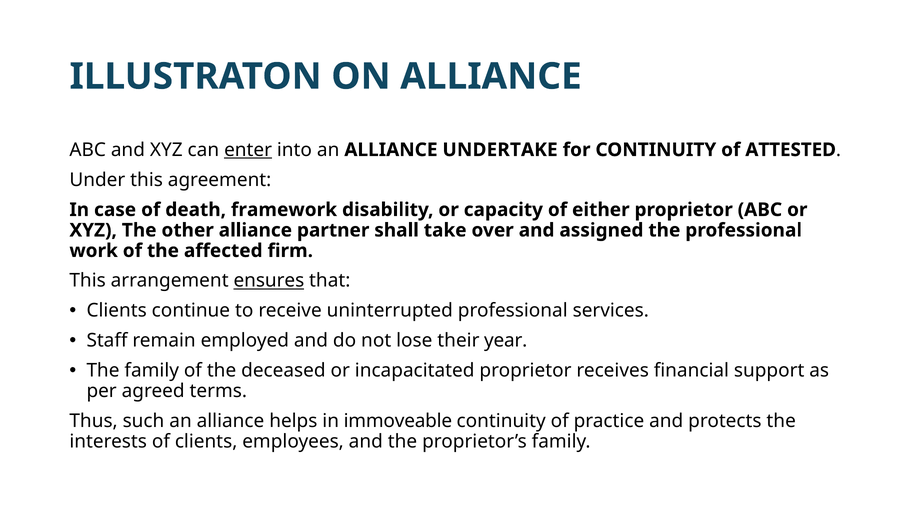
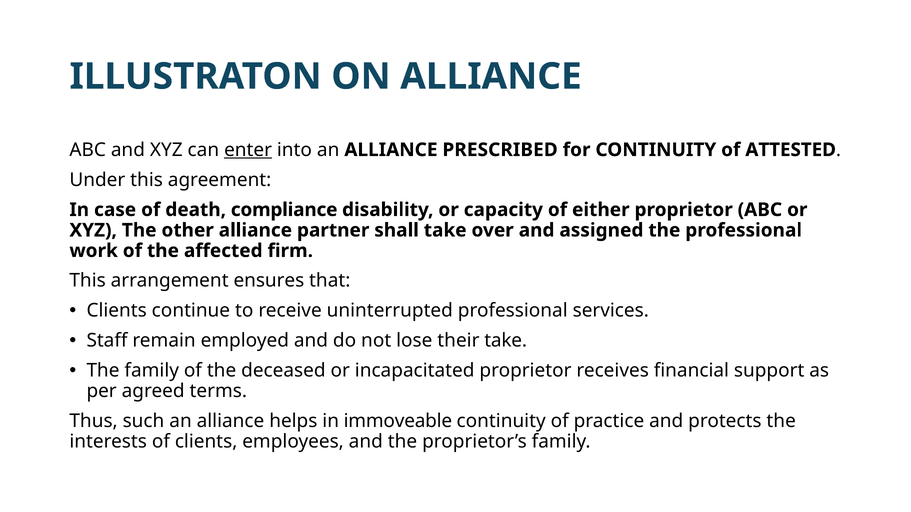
UNDERTAKE: UNDERTAKE -> PRESCRIBED
framework: framework -> compliance
ensures underline: present -> none
their year: year -> take
